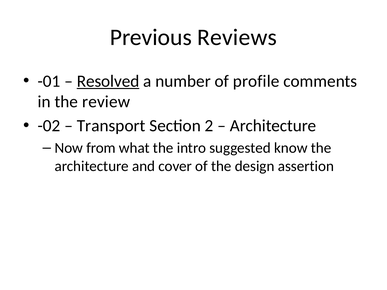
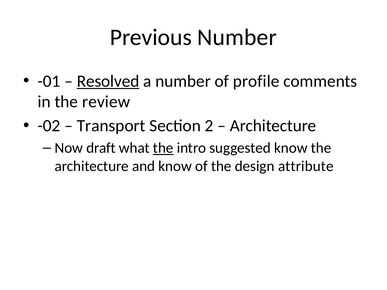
Previous Reviews: Reviews -> Number
from: from -> draft
the at (163, 148) underline: none -> present
and cover: cover -> know
assertion: assertion -> attribute
